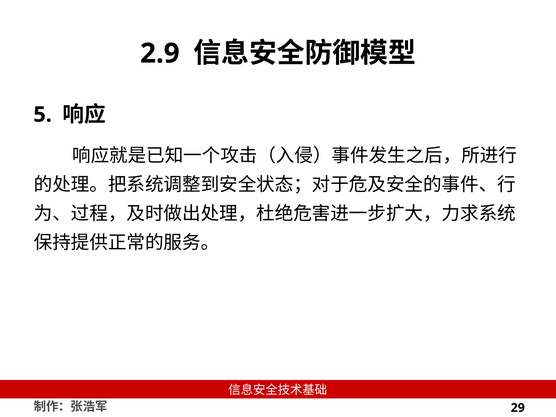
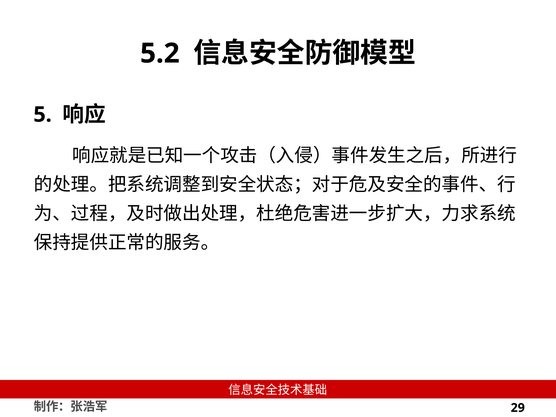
2.9: 2.9 -> 5.2
